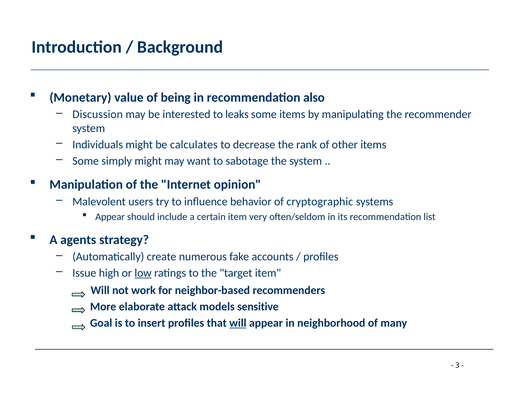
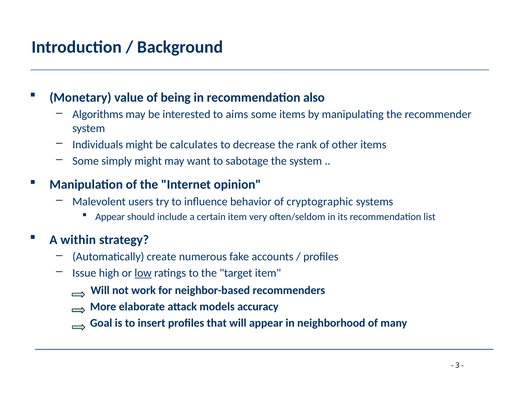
Discussion: Discussion -> Algorithms
leaks: leaks -> aims
agents: agents -> within
sensitive: sensitive -> accuracy
will at (238, 323) underline: present -> none
